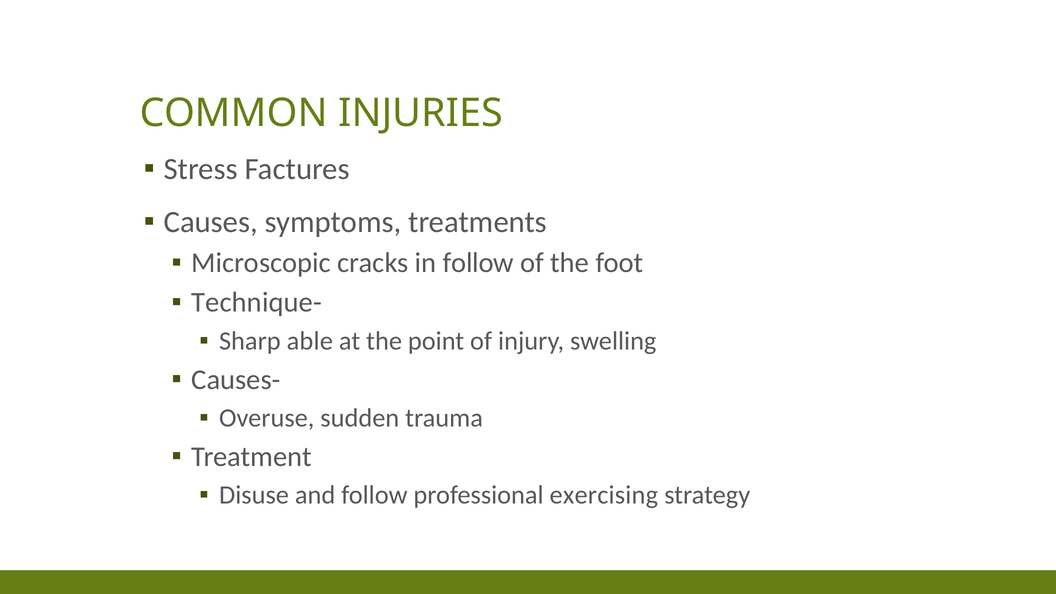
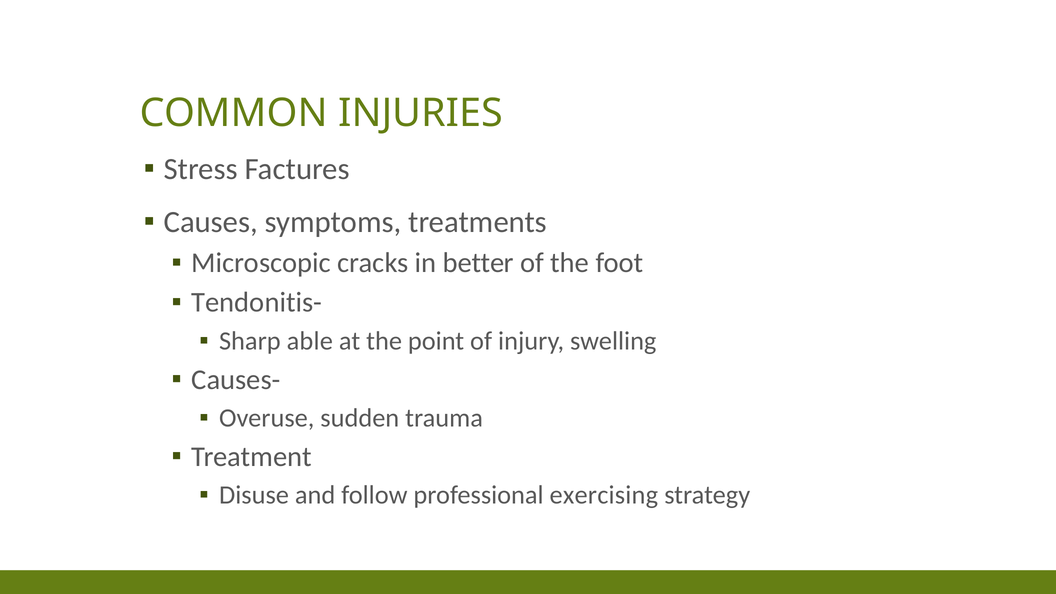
in follow: follow -> better
Technique-: Technique- -> Tendonitis-
